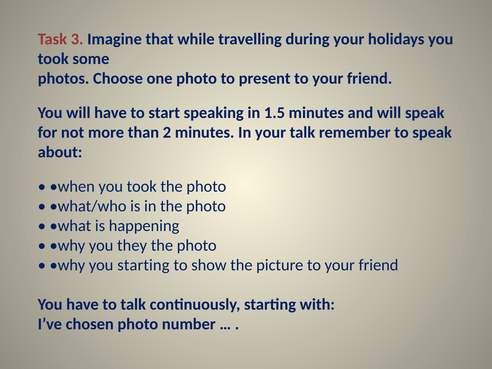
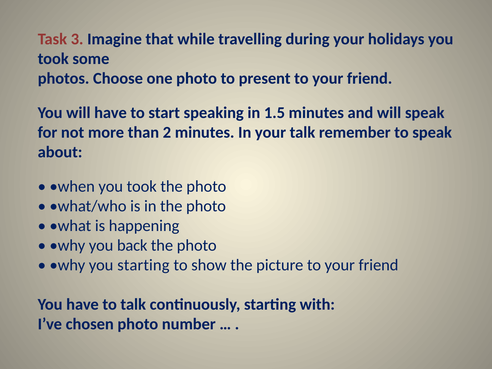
they: they -> back
